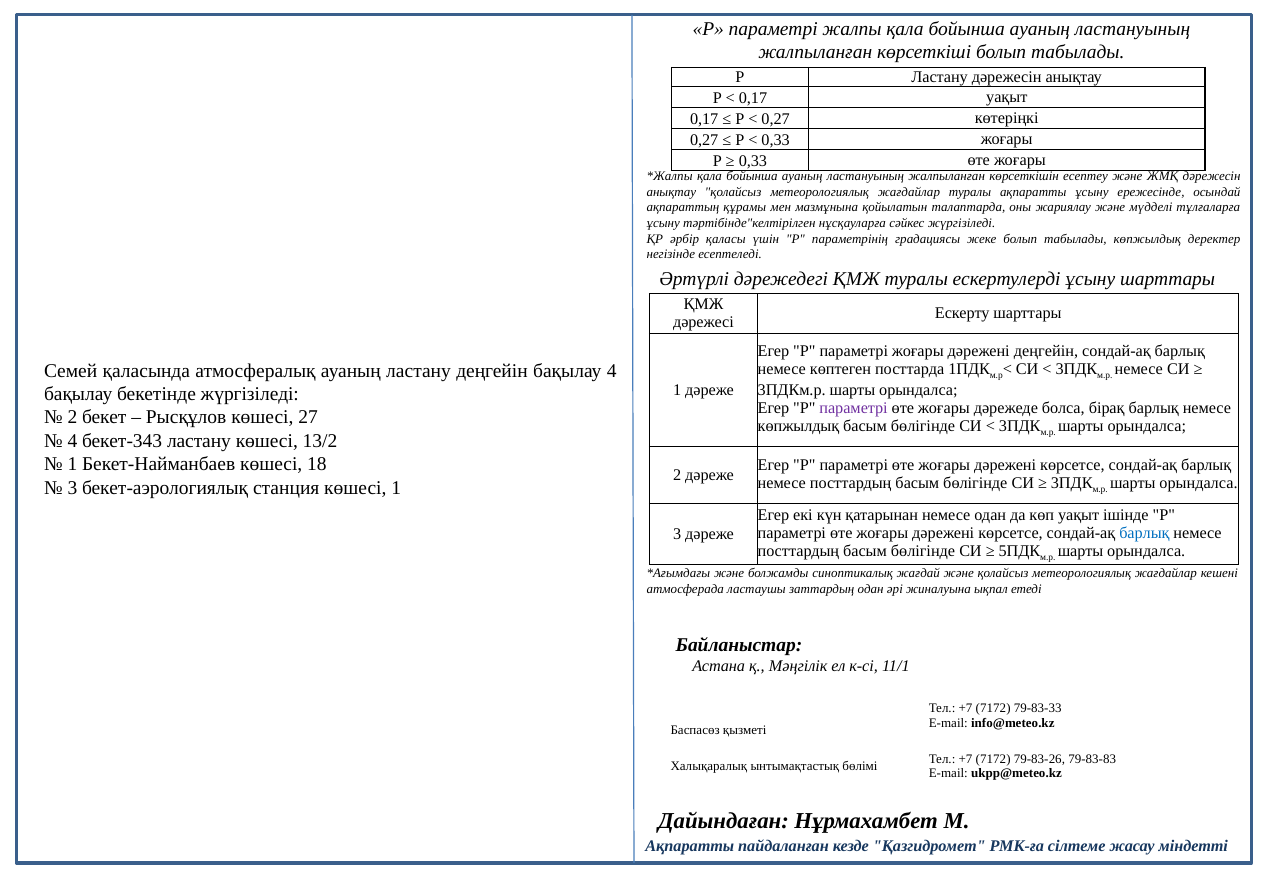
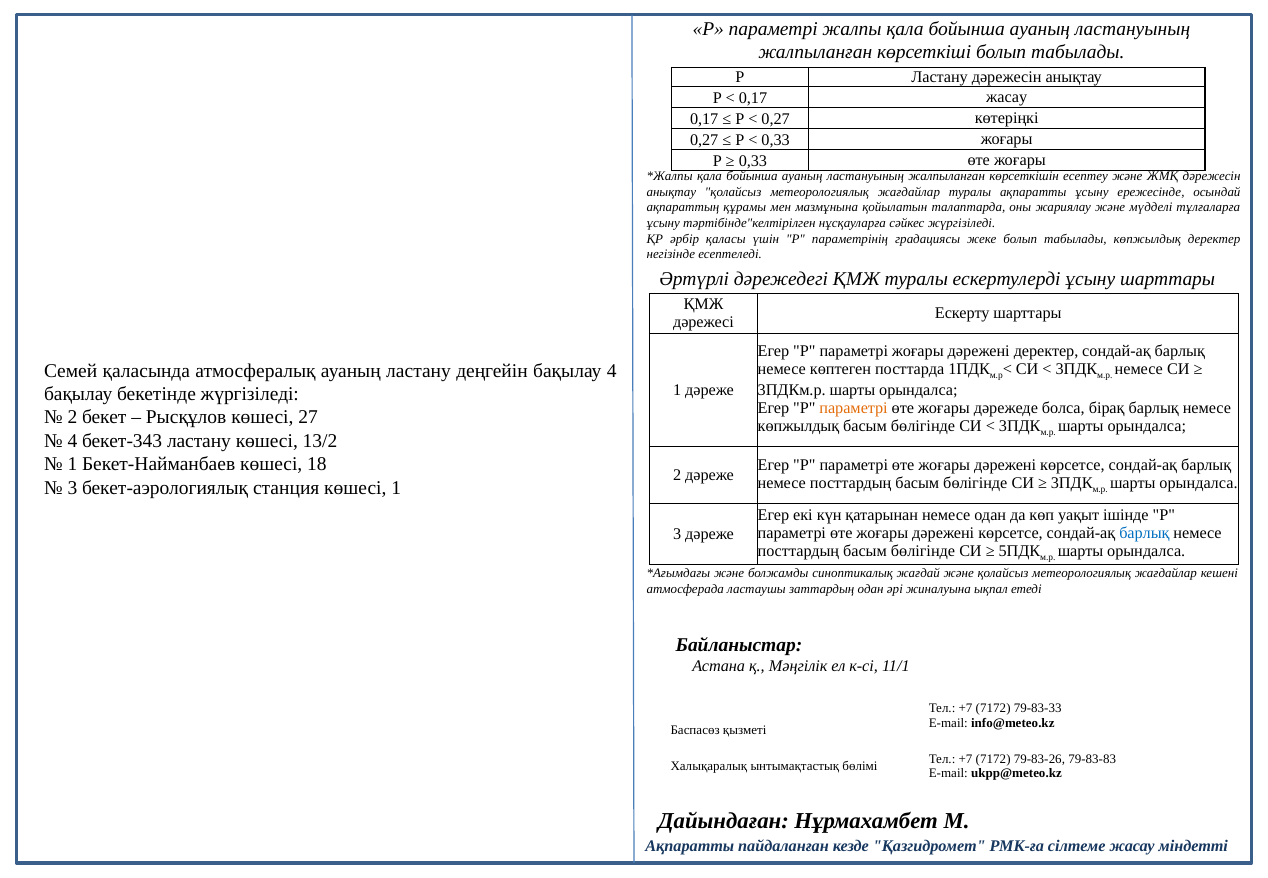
0,17 уақыт: уақыт -> жасау
дәрежені деңгейін: деңгейін -> деректер
параметрі at (853, 408) colour: purple -> orange
